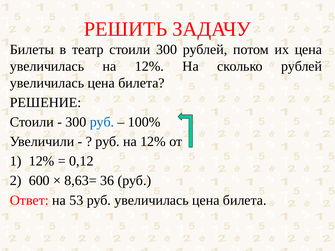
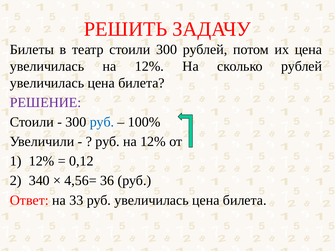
РЕШЕНИЕ colour: black -> purple
600: 600 -> 340
8,63=: 8,63= -> 4,56=
53: 53 -> 33
